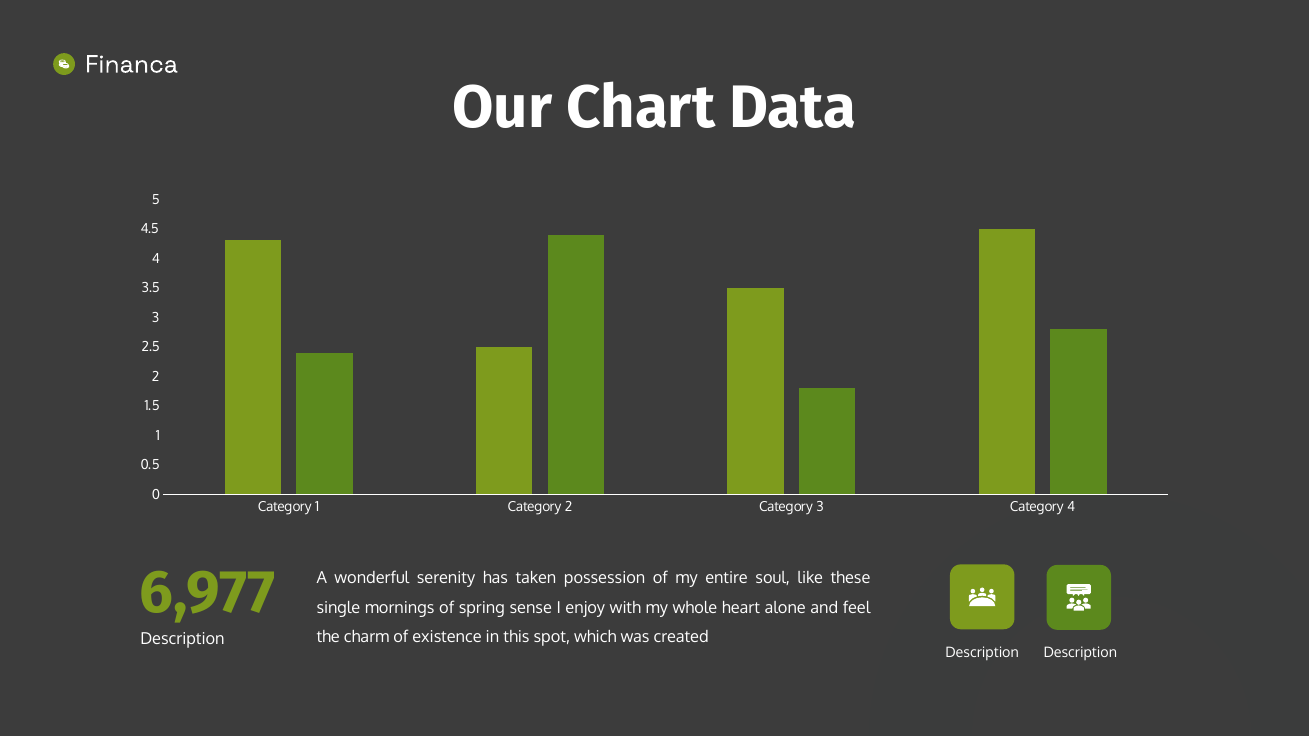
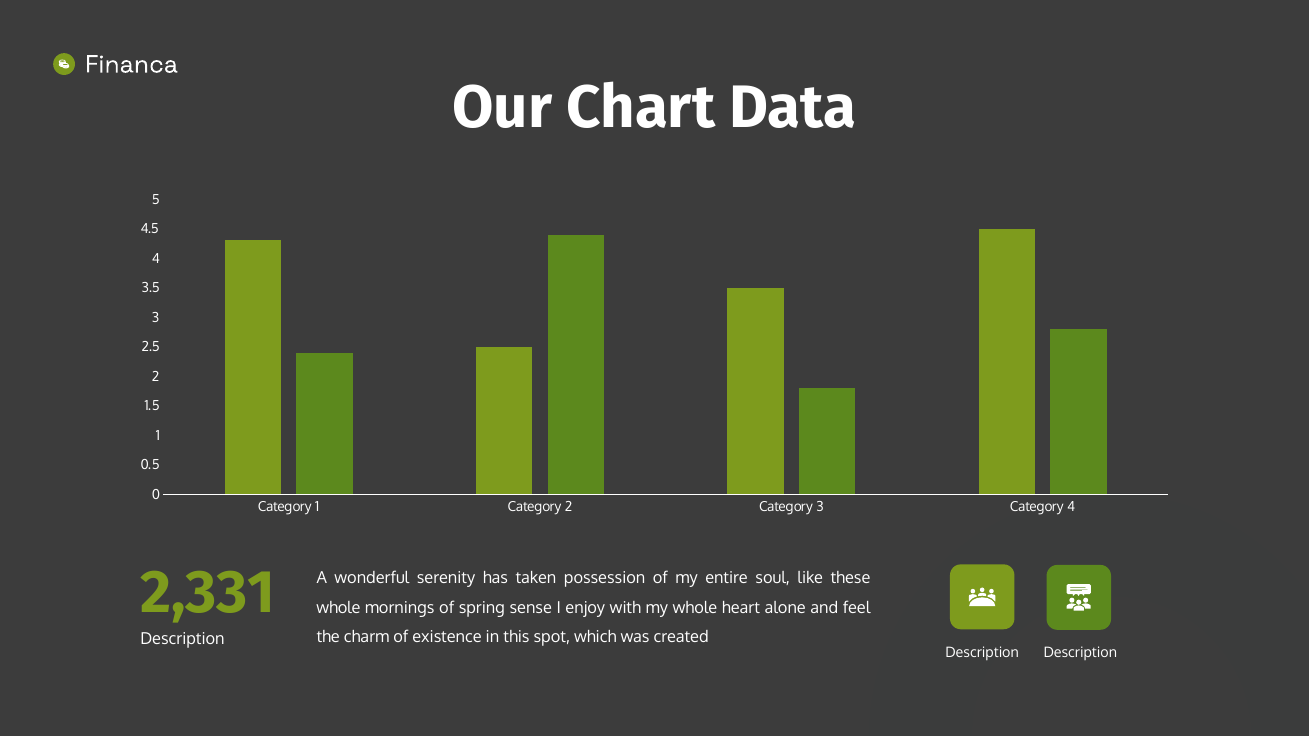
6,977: 6,977 -> 2,331
single at (338, 608): single -> whole
